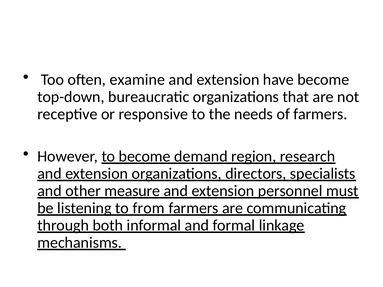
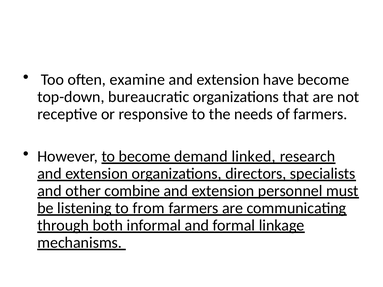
region: region -> linked
measure: measure -> combine
